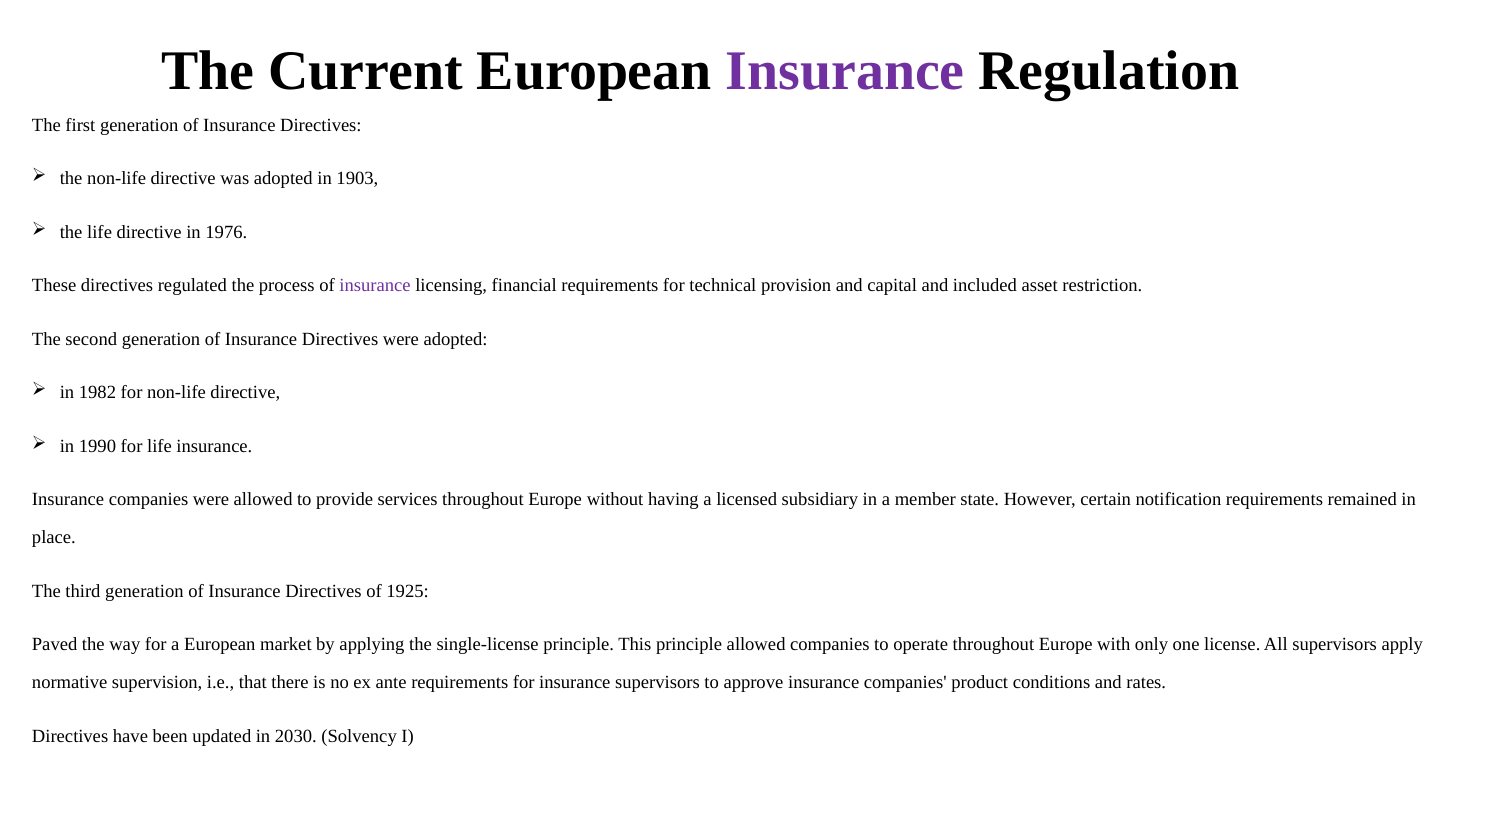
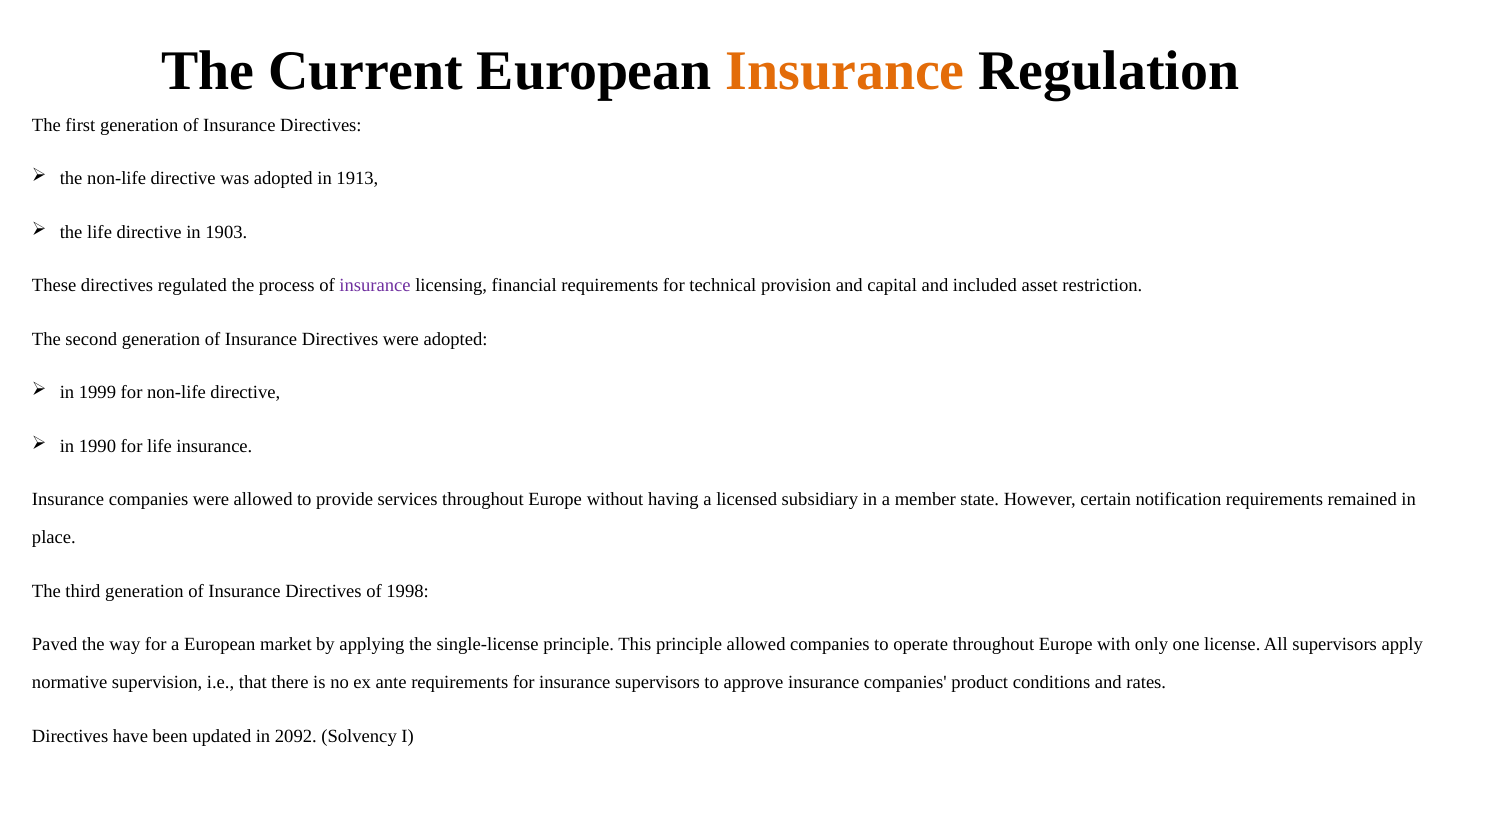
Insurance at (845, 71) colour: purple -> orange
1903: 1903 -> 1913
1976: 1976 -> 1903
1982: 1982 -> 1999
1925: 1925 -> 1998
2030: 2030 -> 2092
